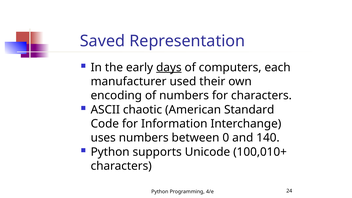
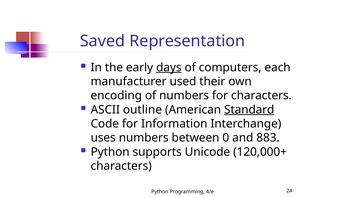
chaotic: chaotic -> outline
Standard underline: none -> present
140: 140 -> 883
100,010+: 100,010+ -> 120,000+
